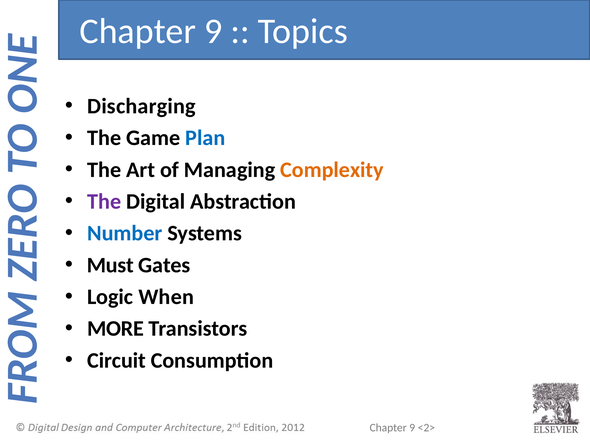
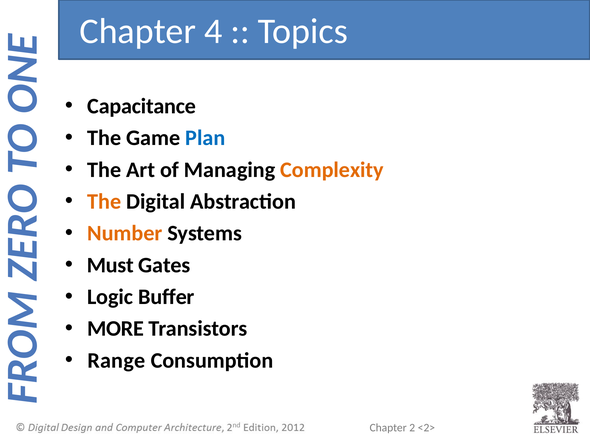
9 at (213, 31): 9 -> 4
Discharging: Discharging -> Capacitance
The at (104, 202) colour: purple -> orange
Number colour: blue -> orange
When: When -> Buffer
Circuit: Circuit -> Range
9 at (412, 428): 9 -> 2
